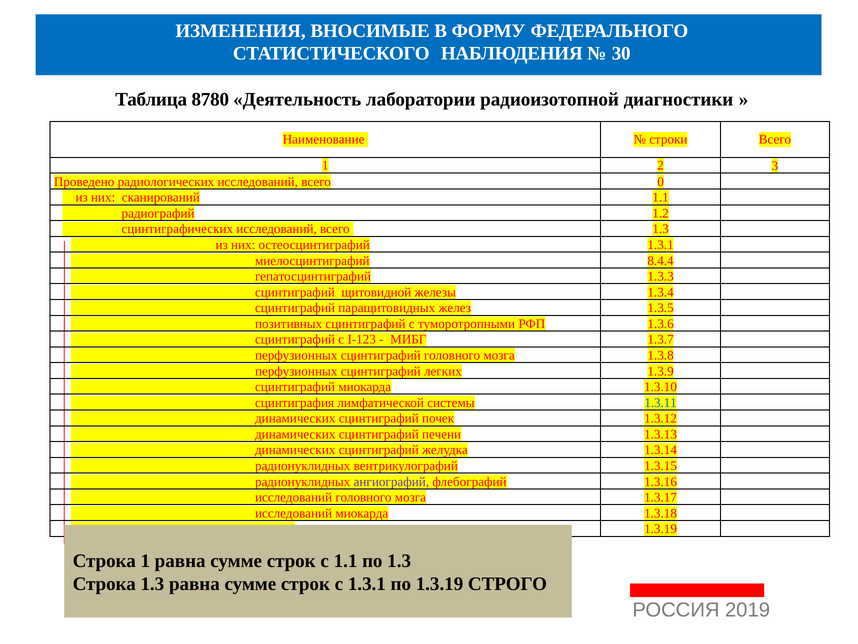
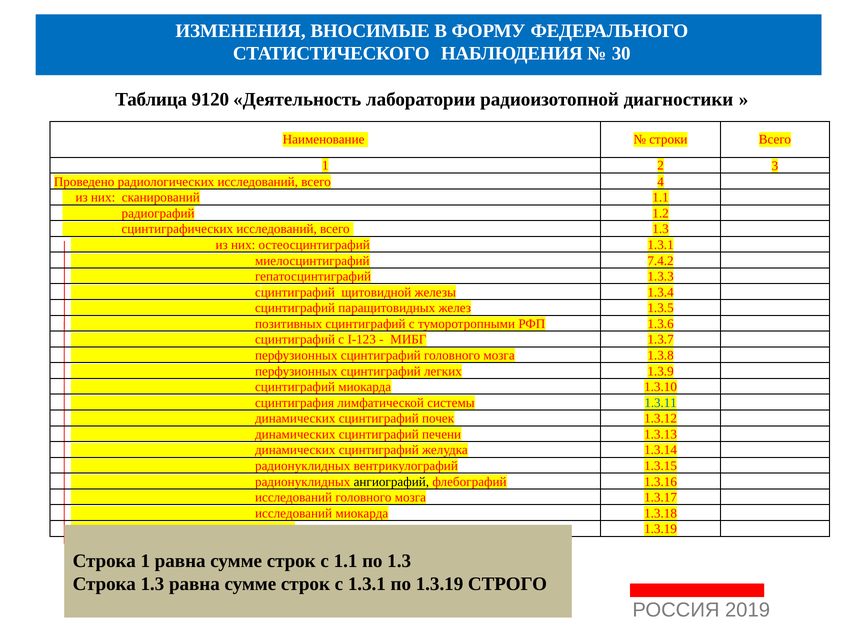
8780: 8780 -> 9120
0: 0 -> 4
8.4.4: 8.4.4 -> 7.4.2
ангиографий colour: purple -> black
